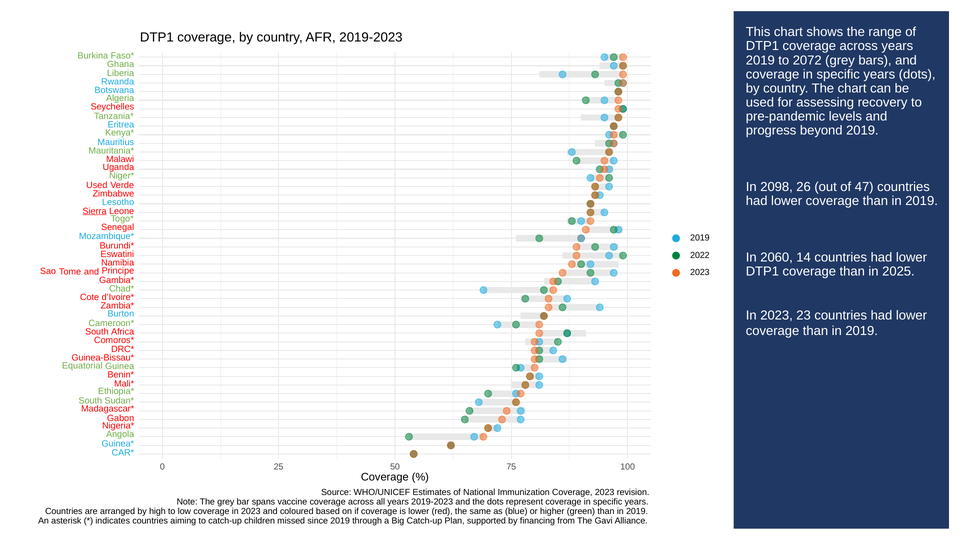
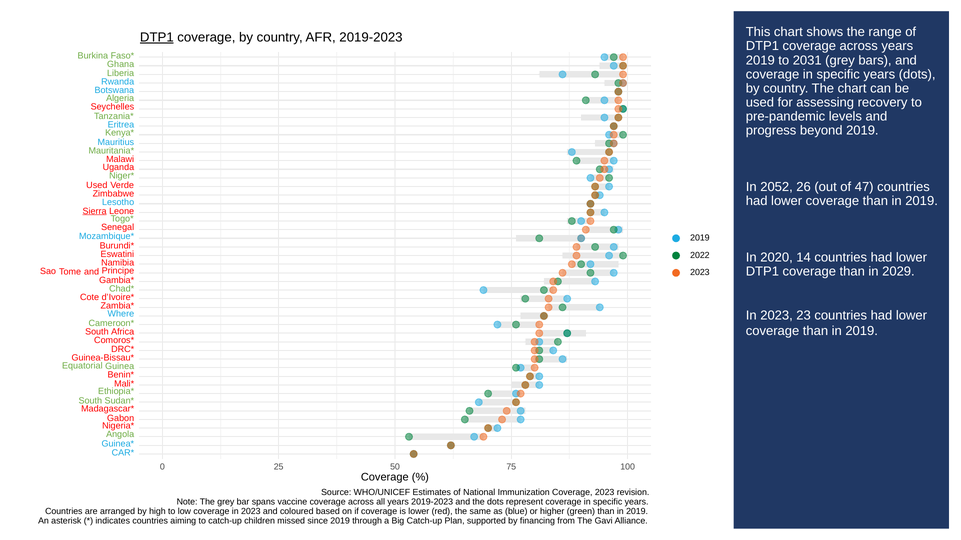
DTP1 at (157, 37) underline: none -> present
2072: 2072 -> 2031
2098: 2098 -> 2052
2060: 2060 -> 2020
2025: 2025 -> 2029
Burton: Burton -> Where
